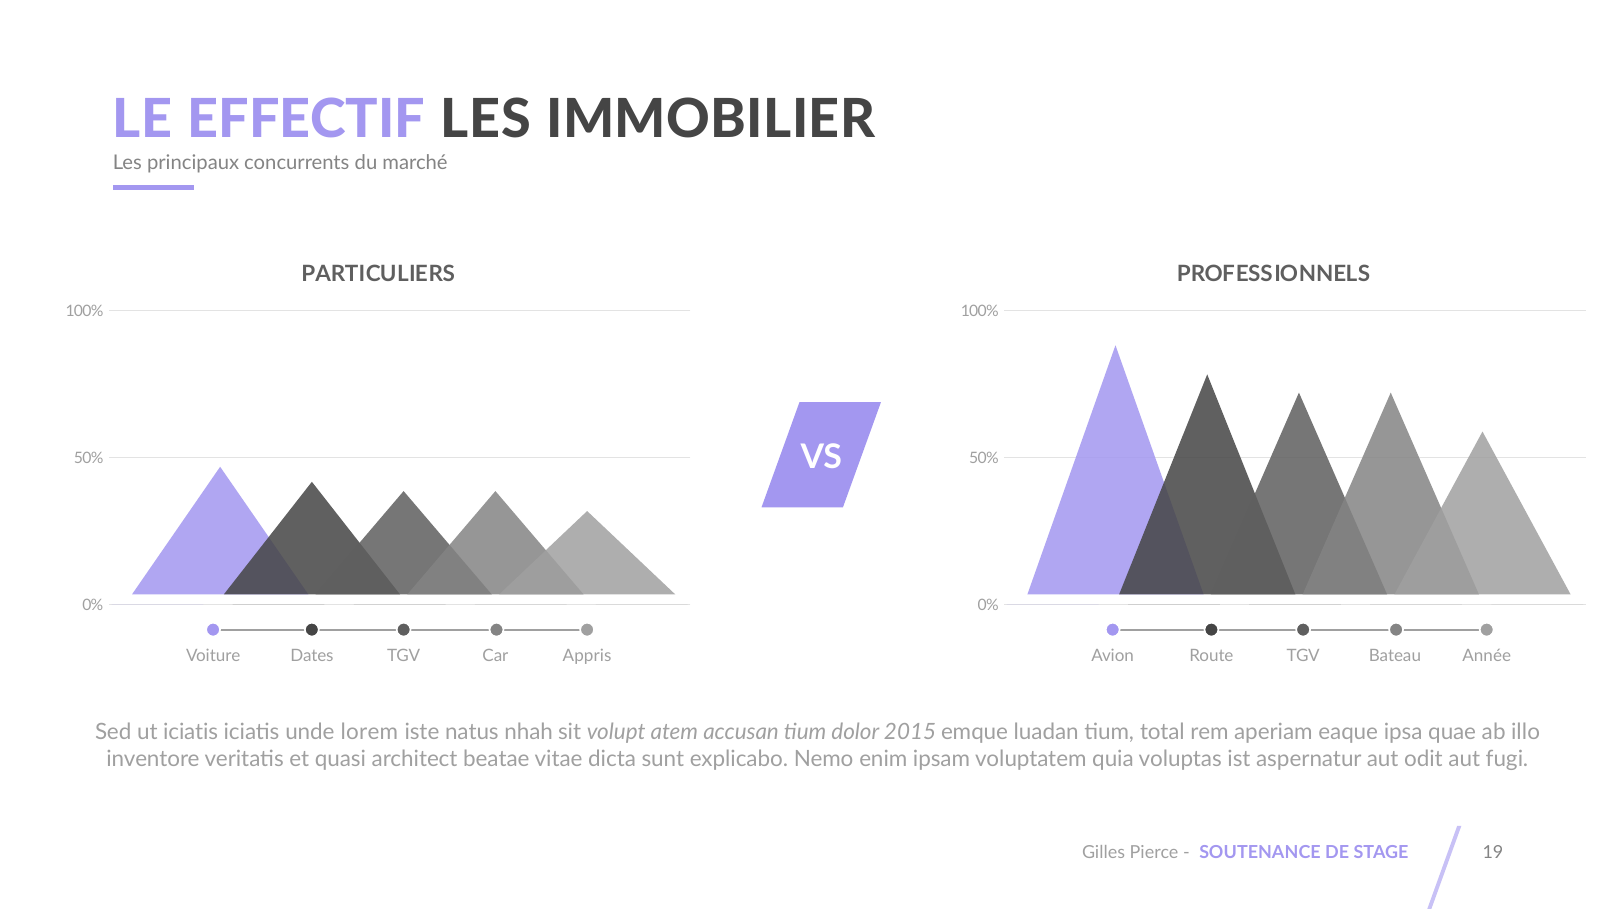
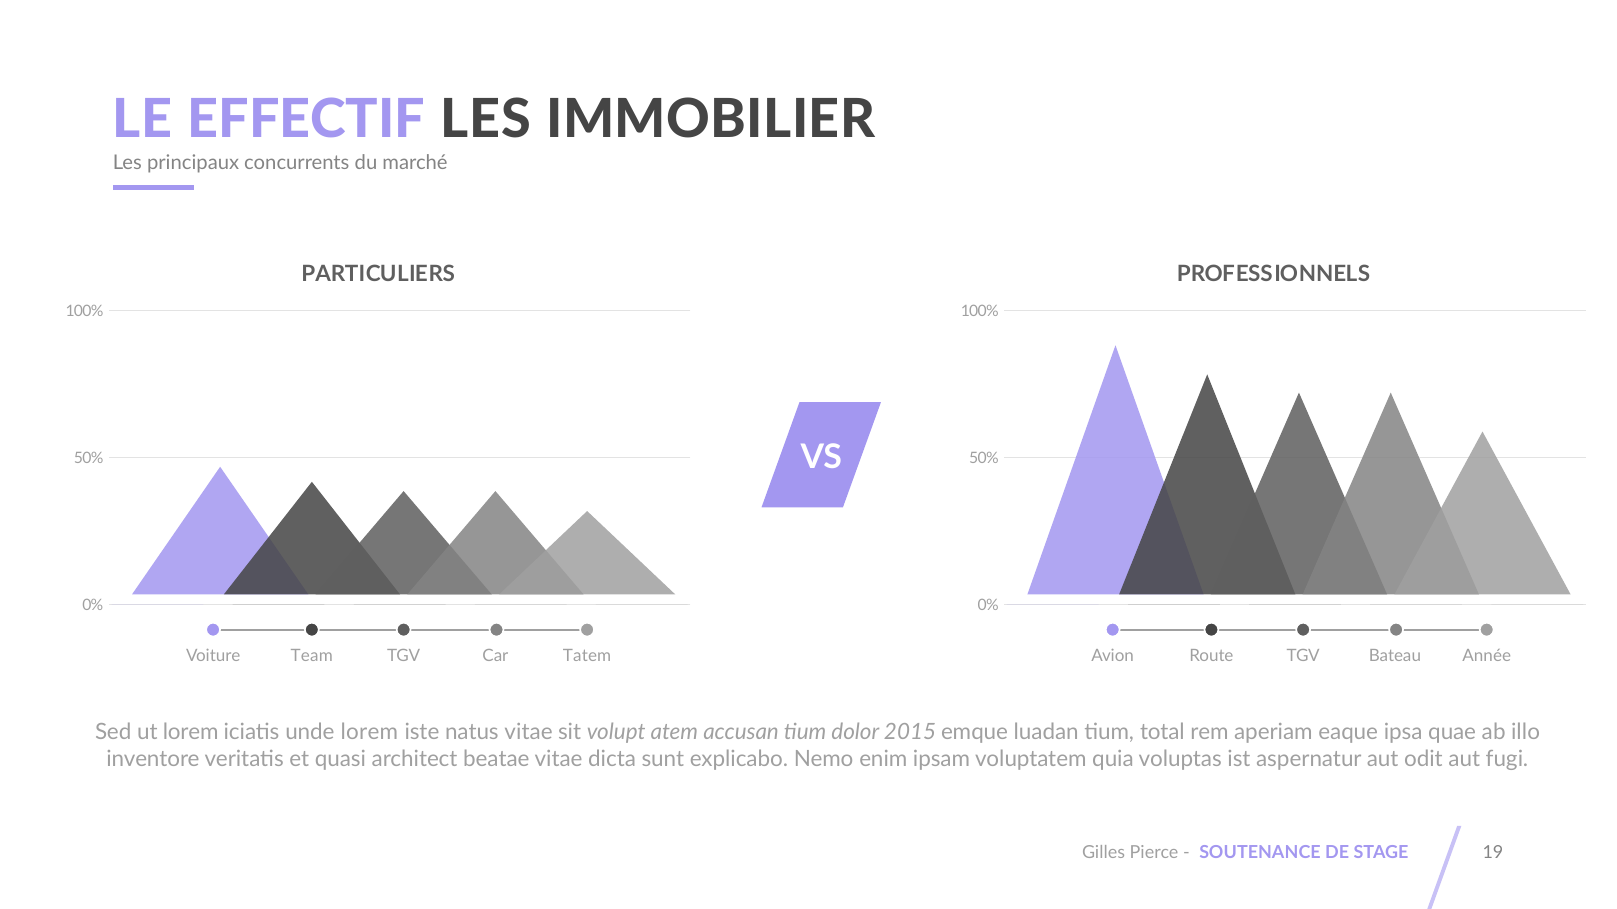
Dates: Dates -> Team
Appris: Appris -> Tatem
ut iciatis: iciatis -> lorem
natus nhah: nhah -> vitae
